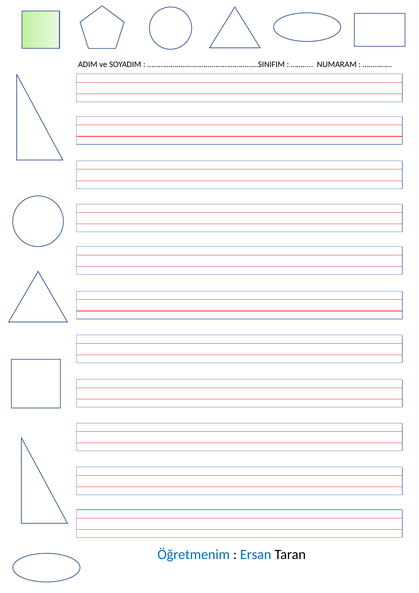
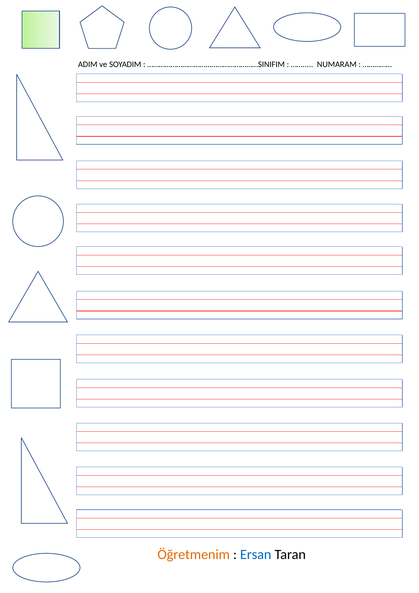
Öğretmenim colour: blue -> orange
